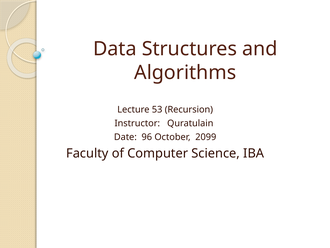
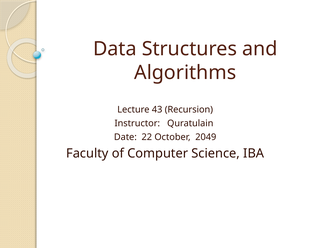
53: 53 -> 43
96: 96 -> 22
2099: 2099 -> 2049
